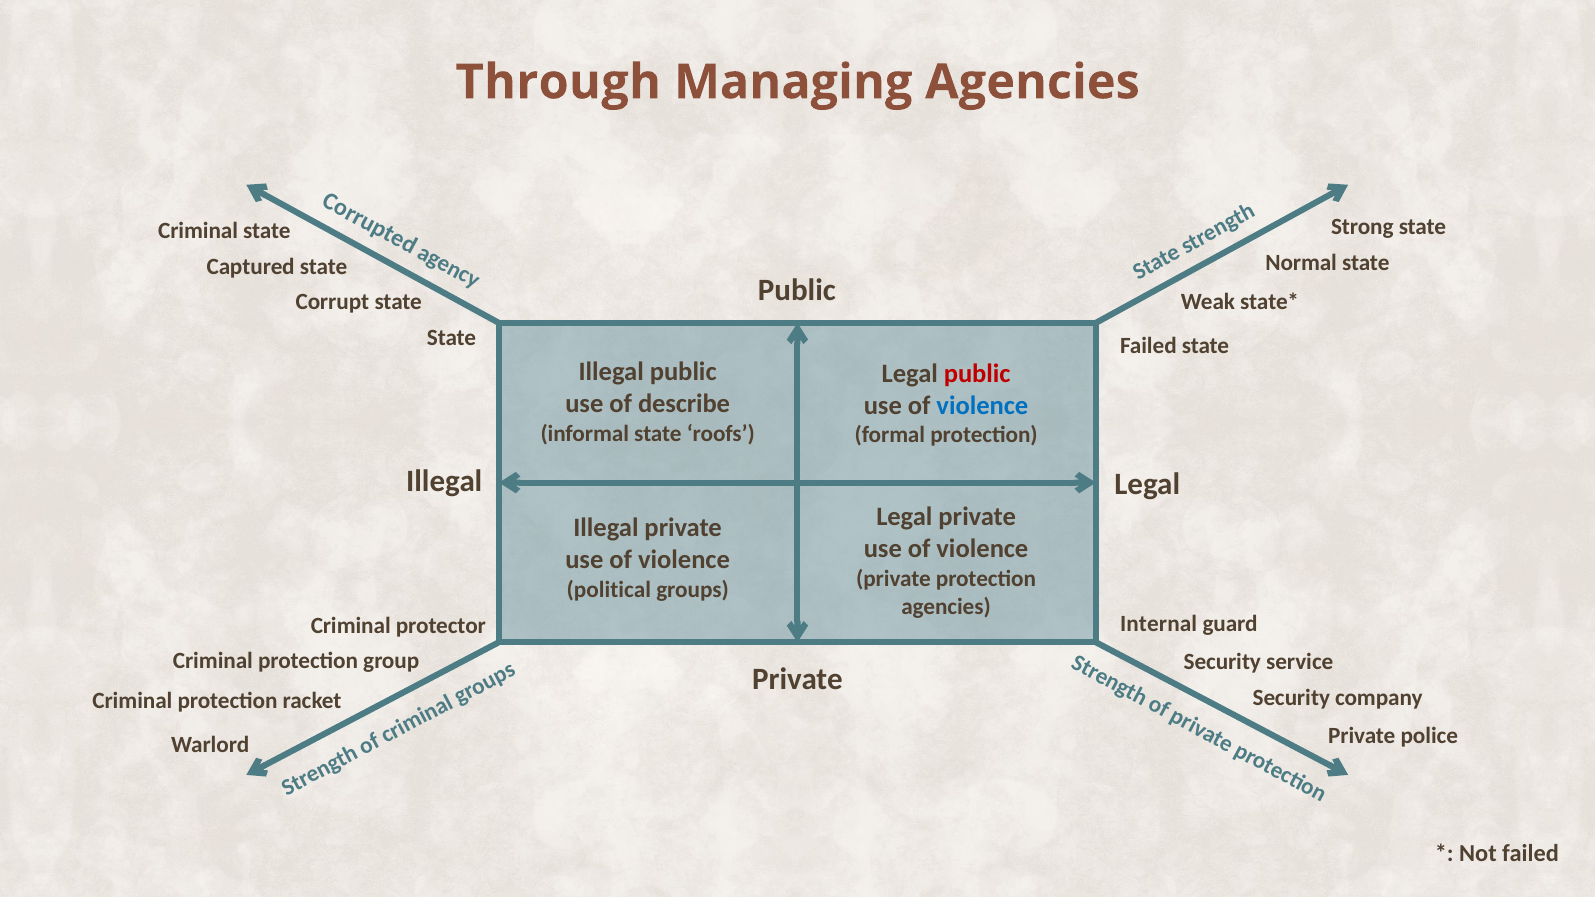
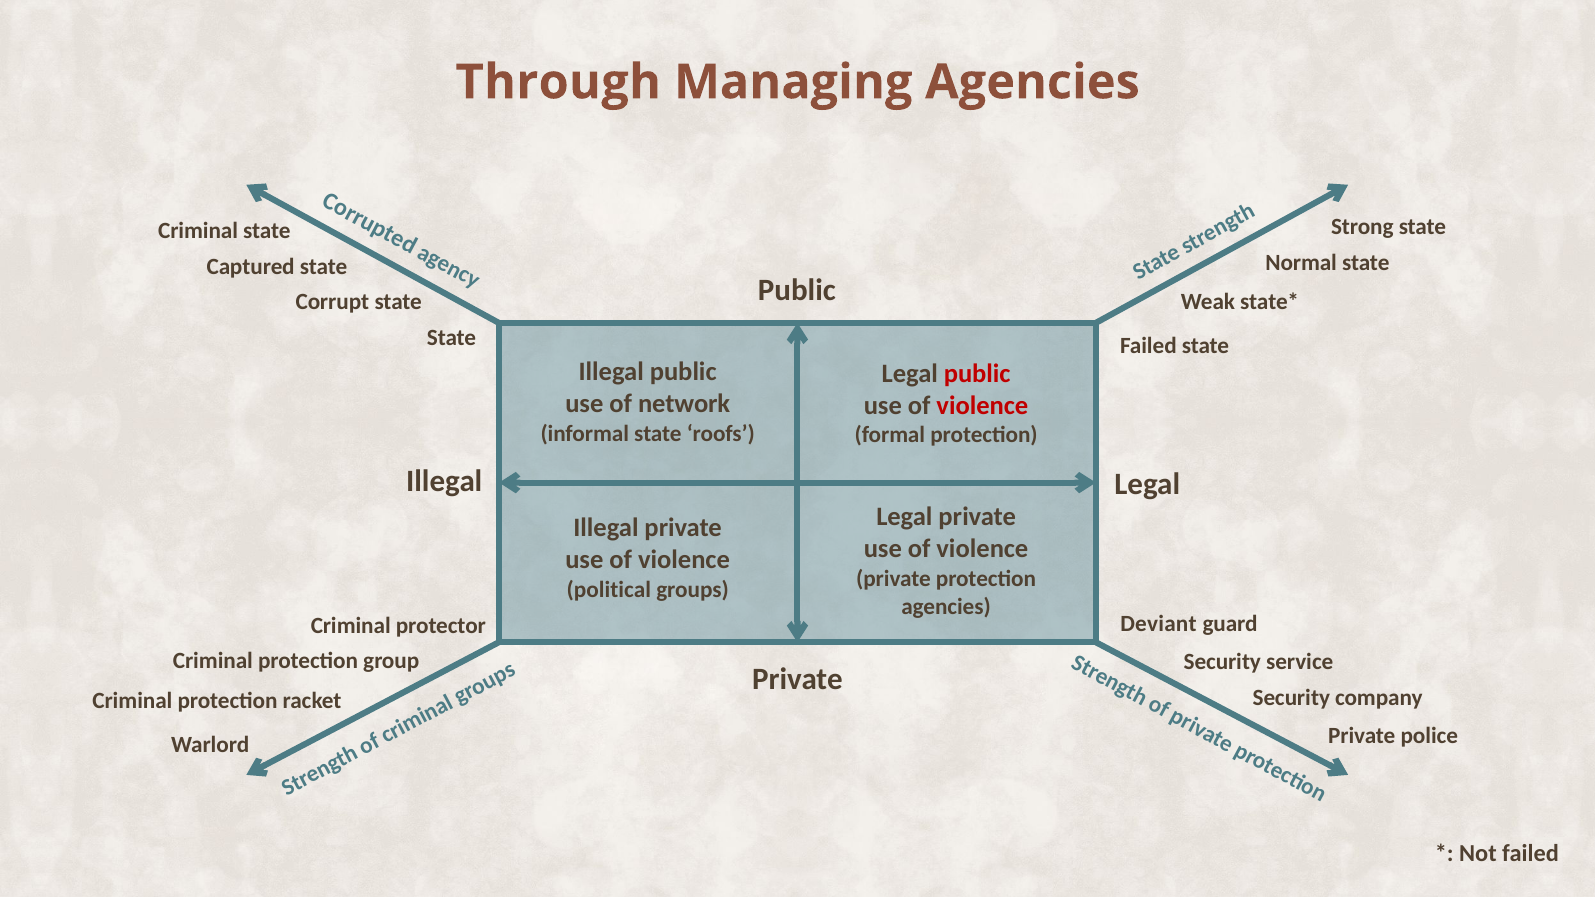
describe: describe -> network
violence at (982, 406) colour: blue -> red
Internal: Internal -> Deviant
